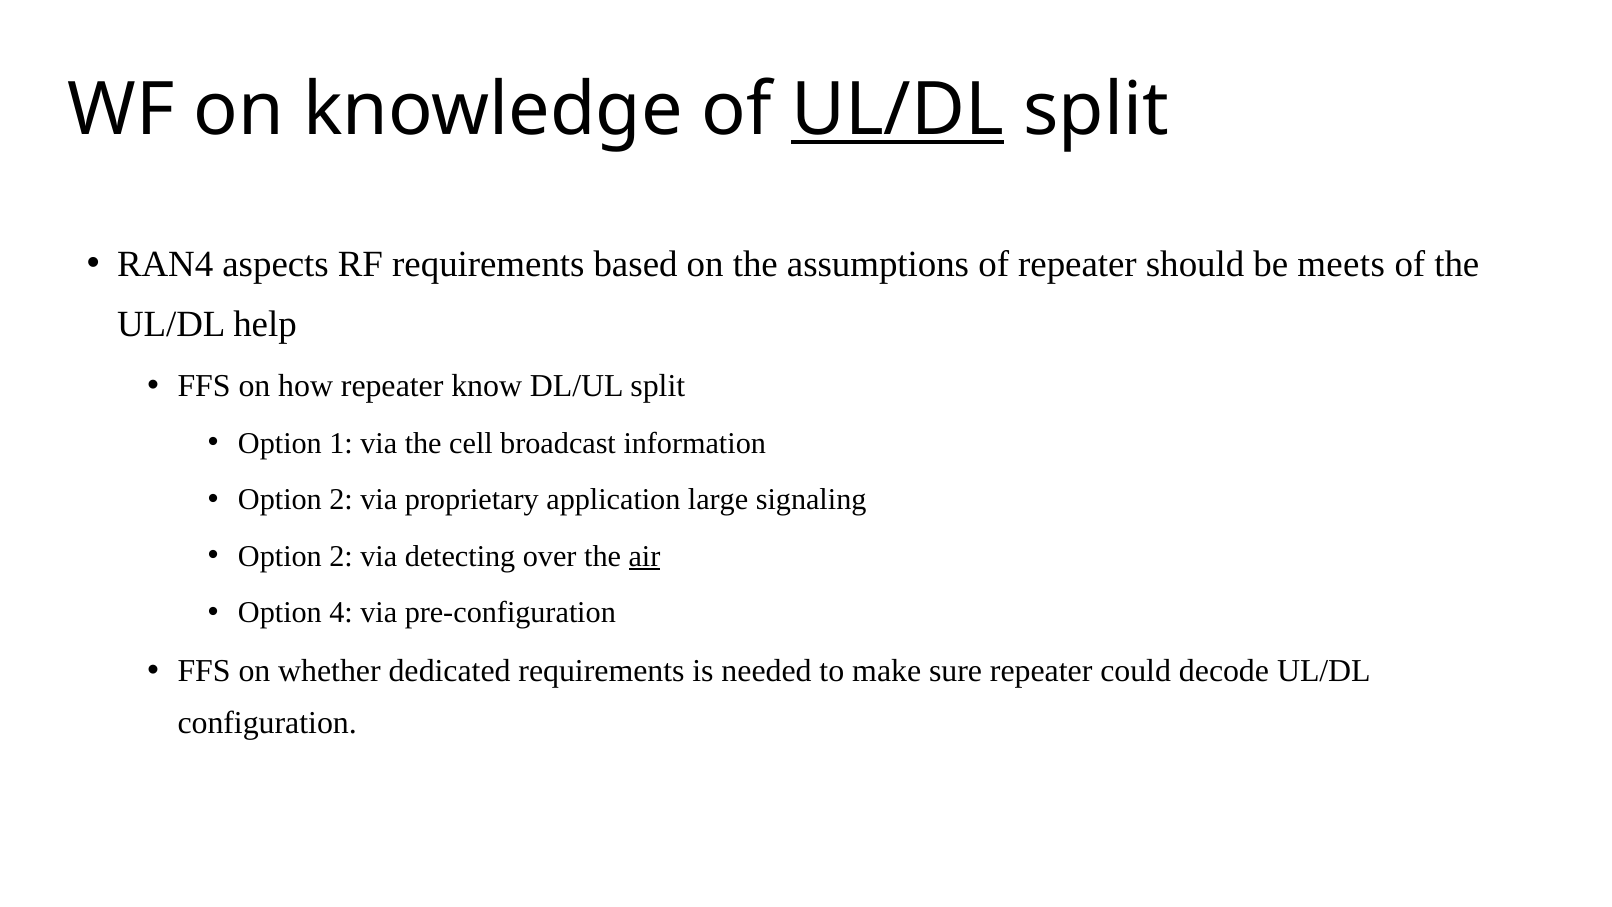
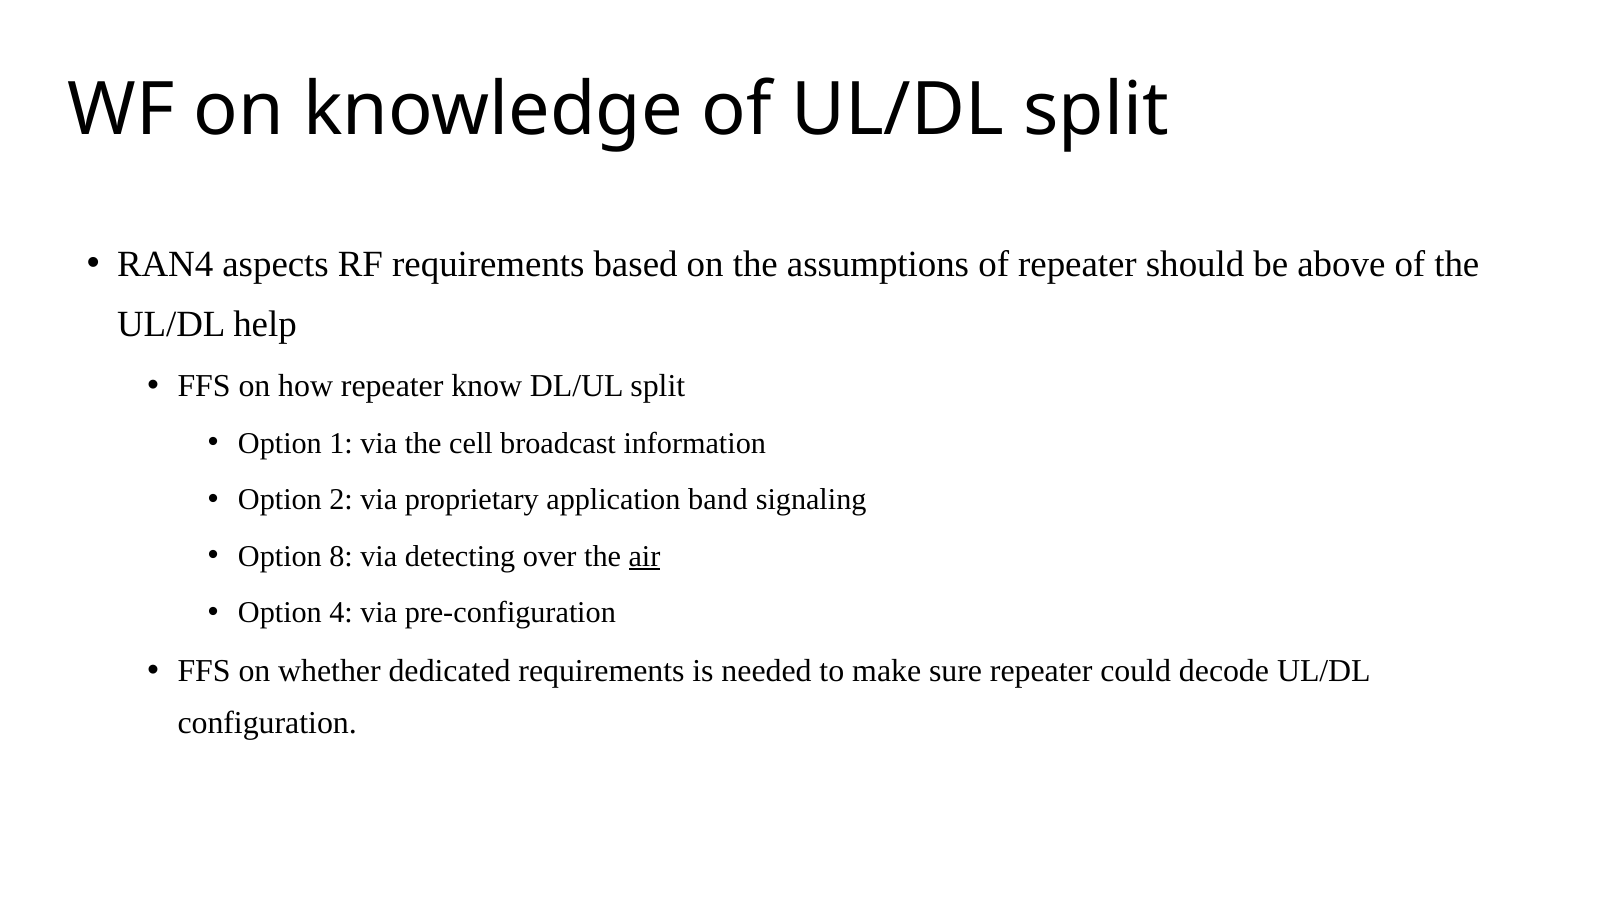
UL/DL at (898, 110) underline: present -> none
meets: meets -> above
large: large -> band
2 at (341, 556): 2 -> 8
